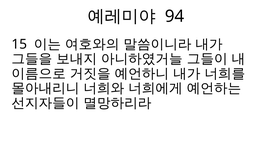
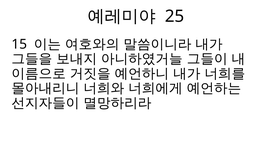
94: 94 -> 25
